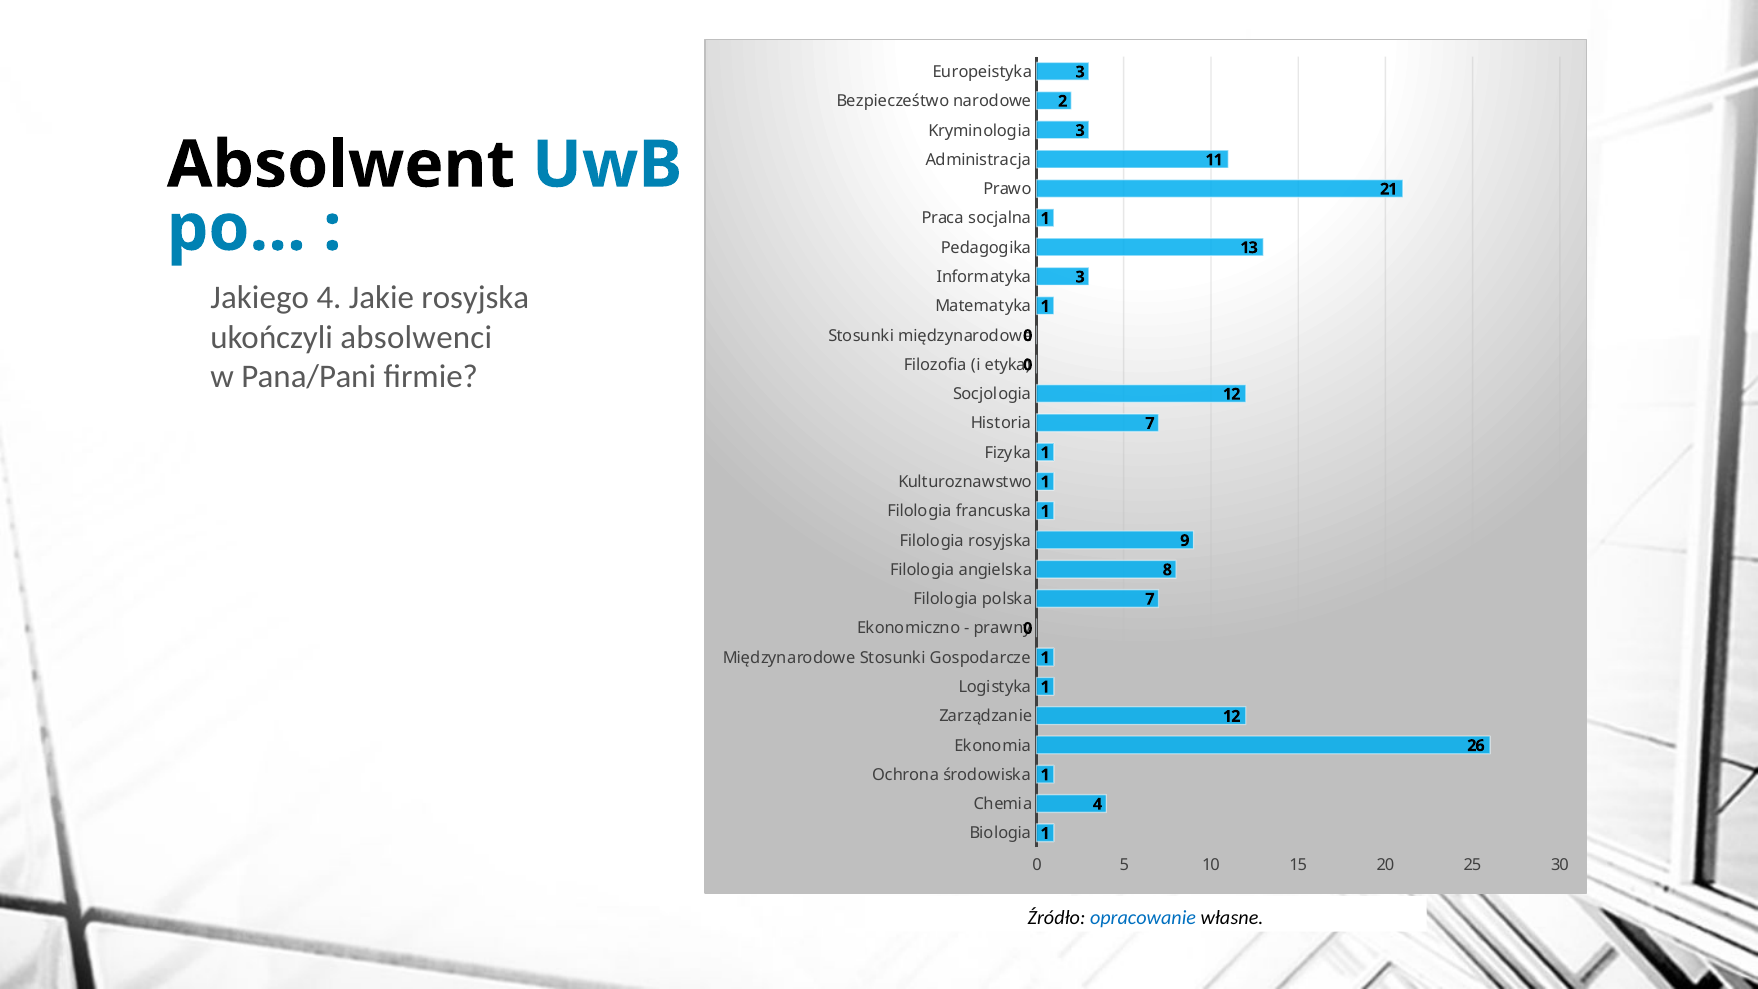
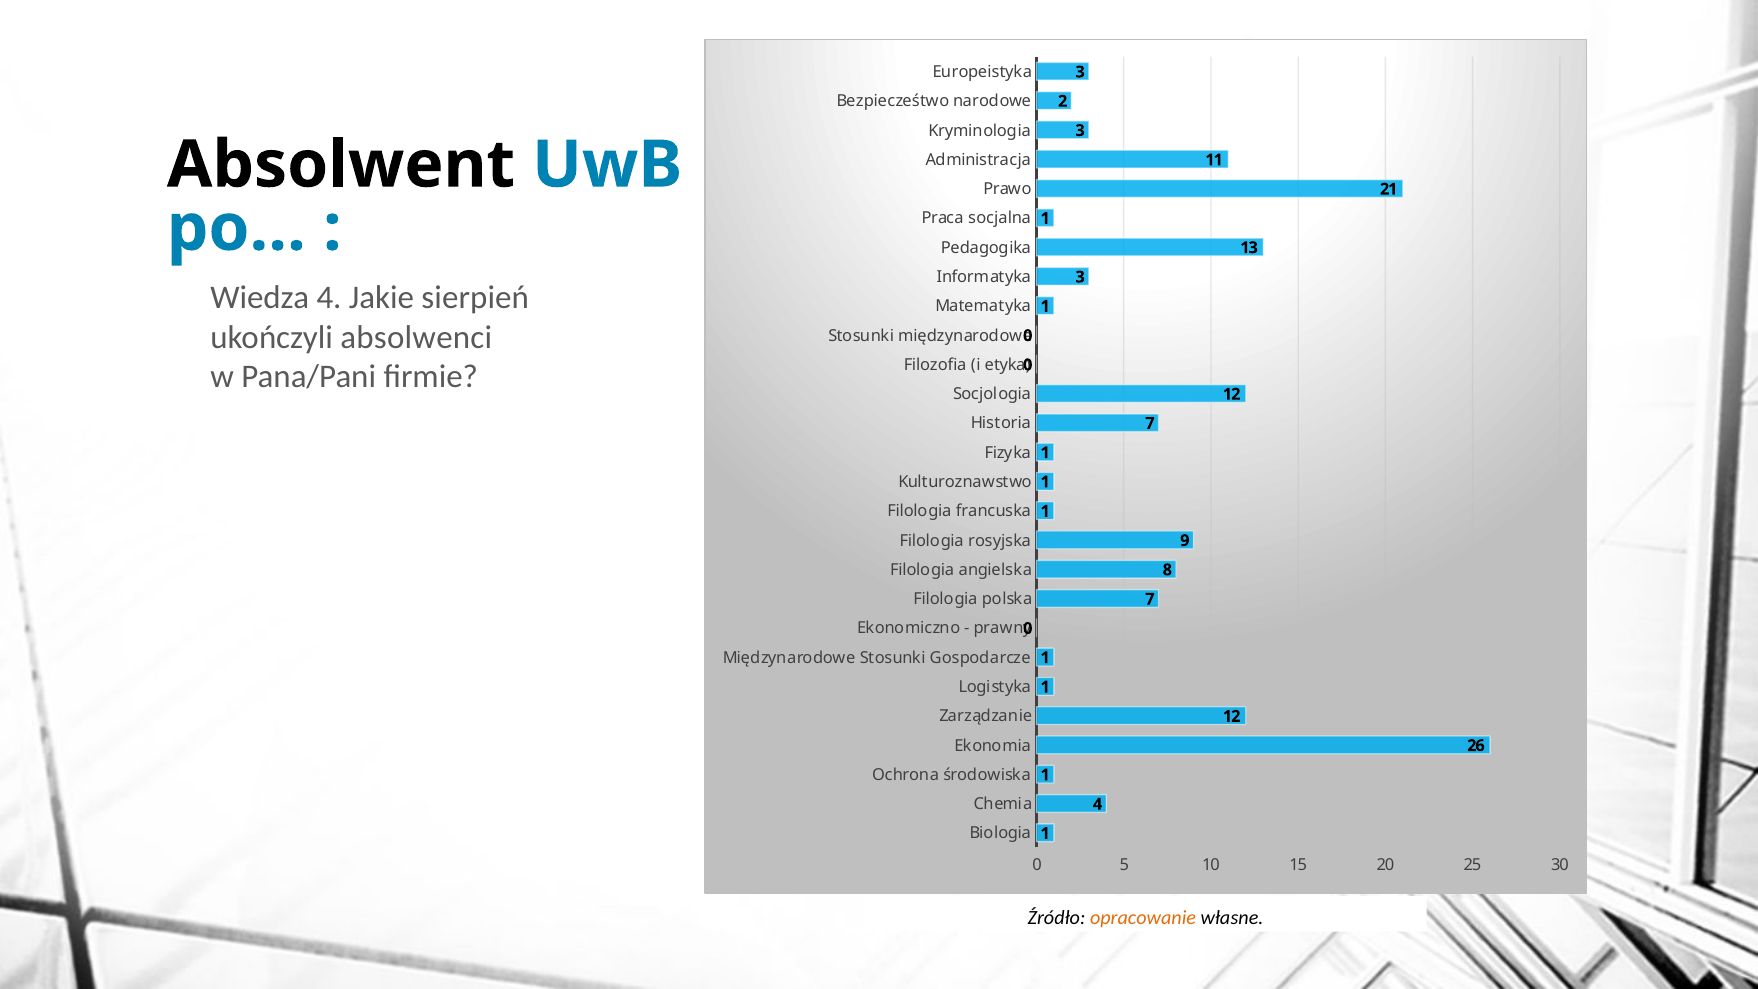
Jakiego: Jakiego -> Wiedza
Jakie rosyjska: rosyjska -> sierpień
opracowanie colour: blue -> orange
